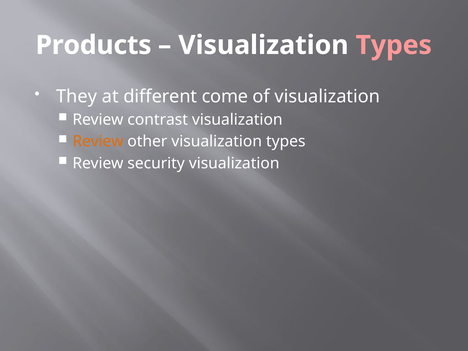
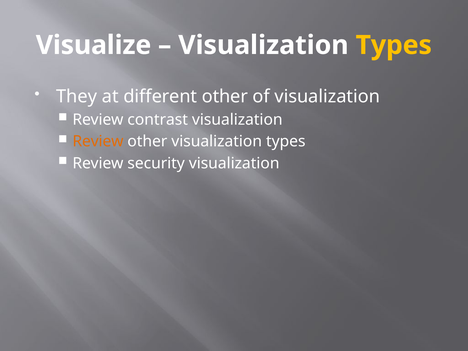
Products: Products -> Visualize
Types at (394, 45) colour: pink -> yellow
different come: come -> other
